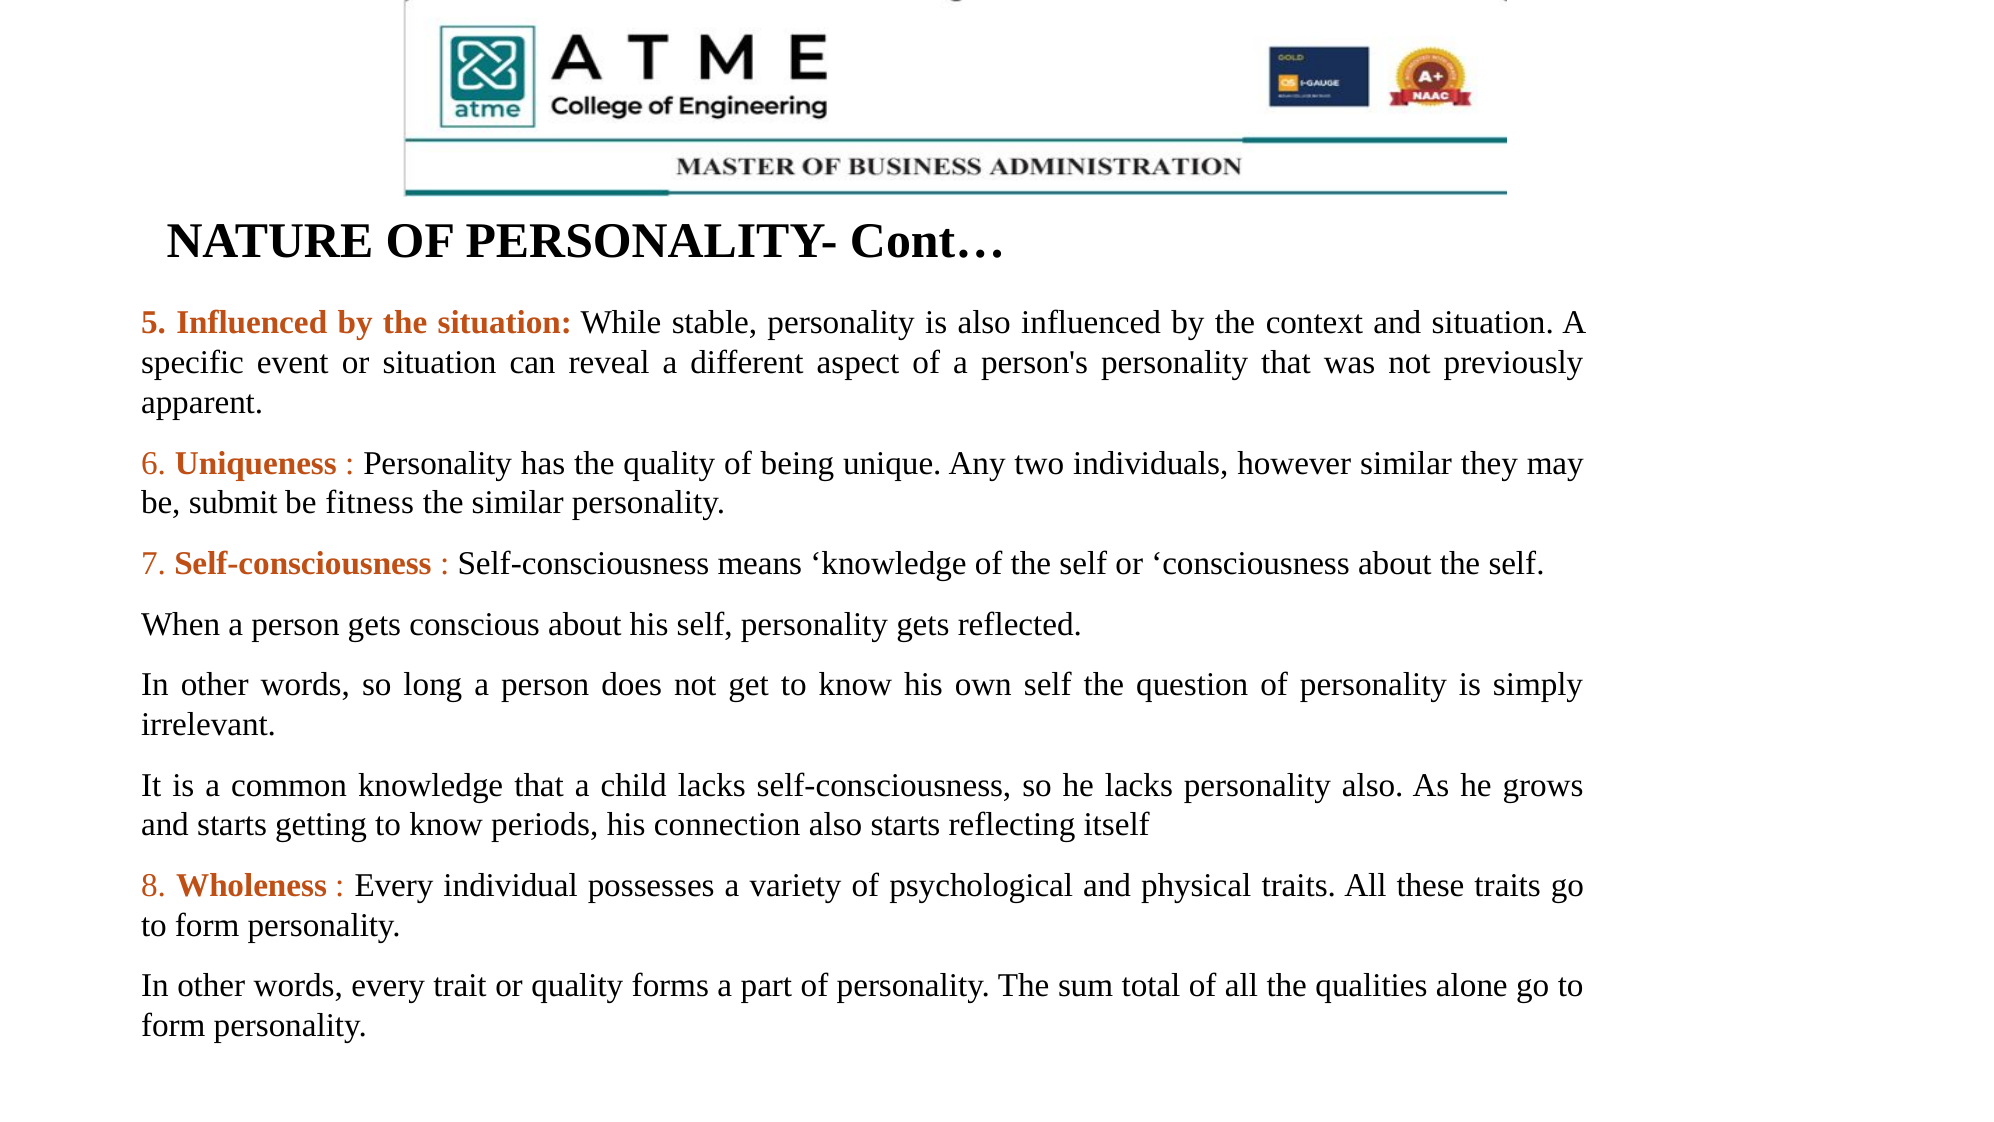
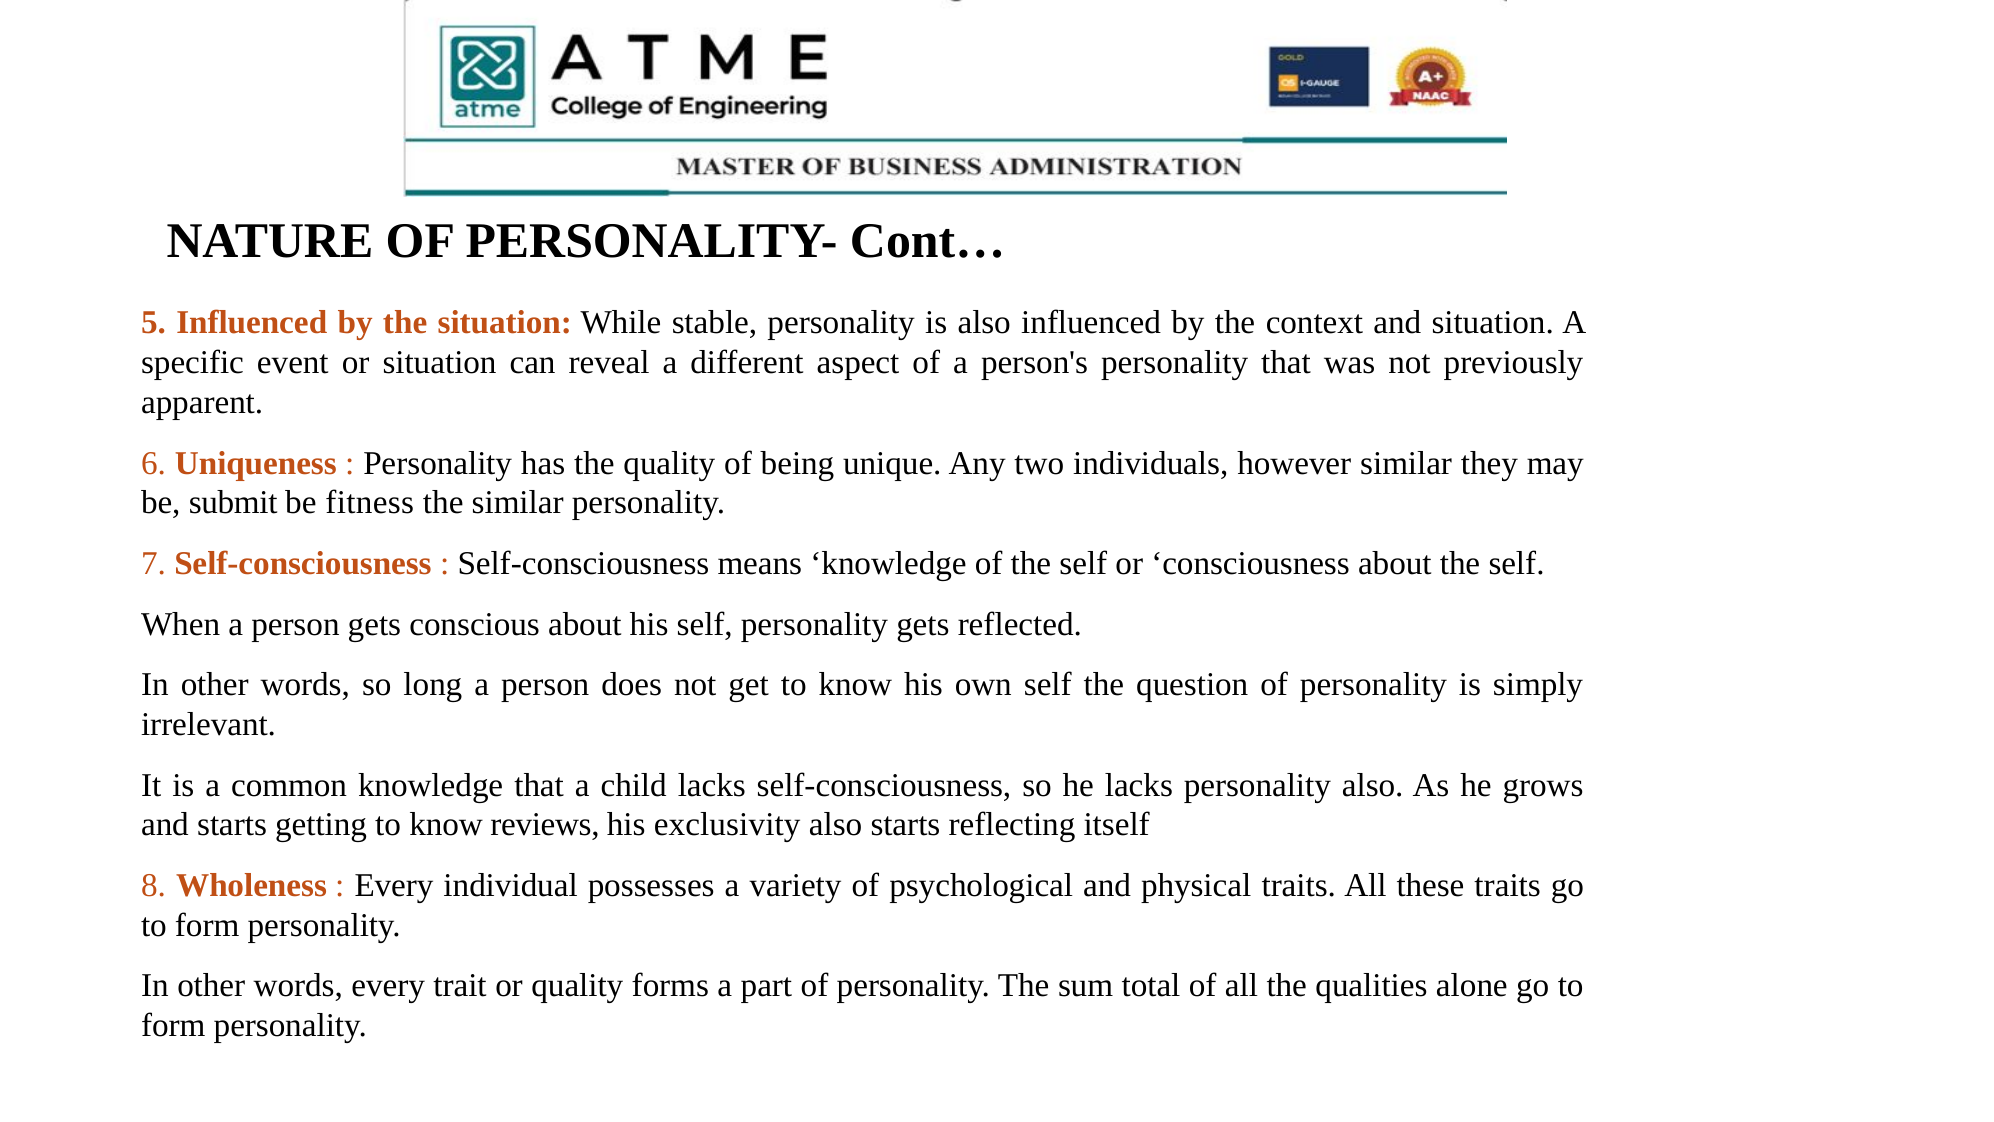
periods: periods -> reviews
connection: connection -> exclusivity
